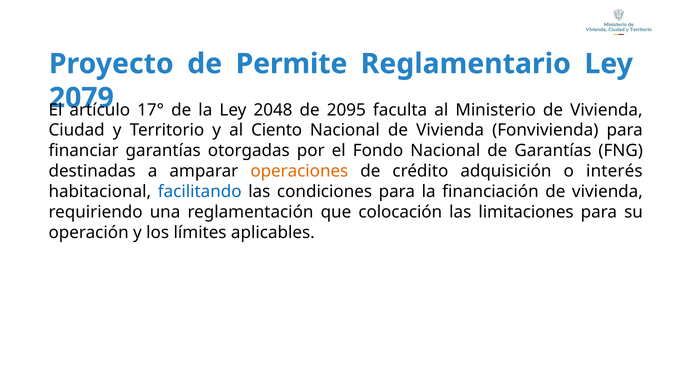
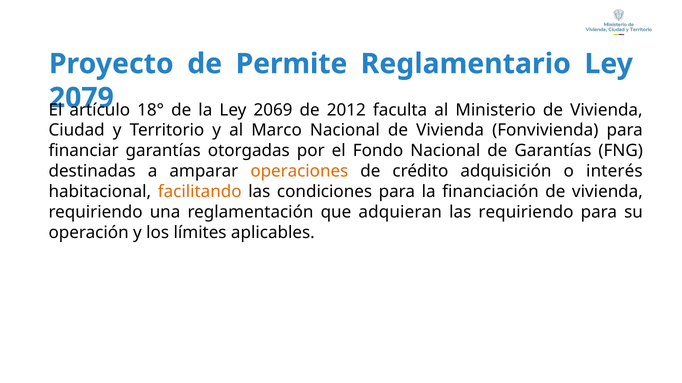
17°: 17° -> 18°
2048: 2048 -> 2069
2095: 2095 -> 2012
Ciento: Ciento -> Marco
facilitando colour: blue -> orange
colocación: colocación -> adquieran
las limitaciones: limitaciones -> requiriendo
